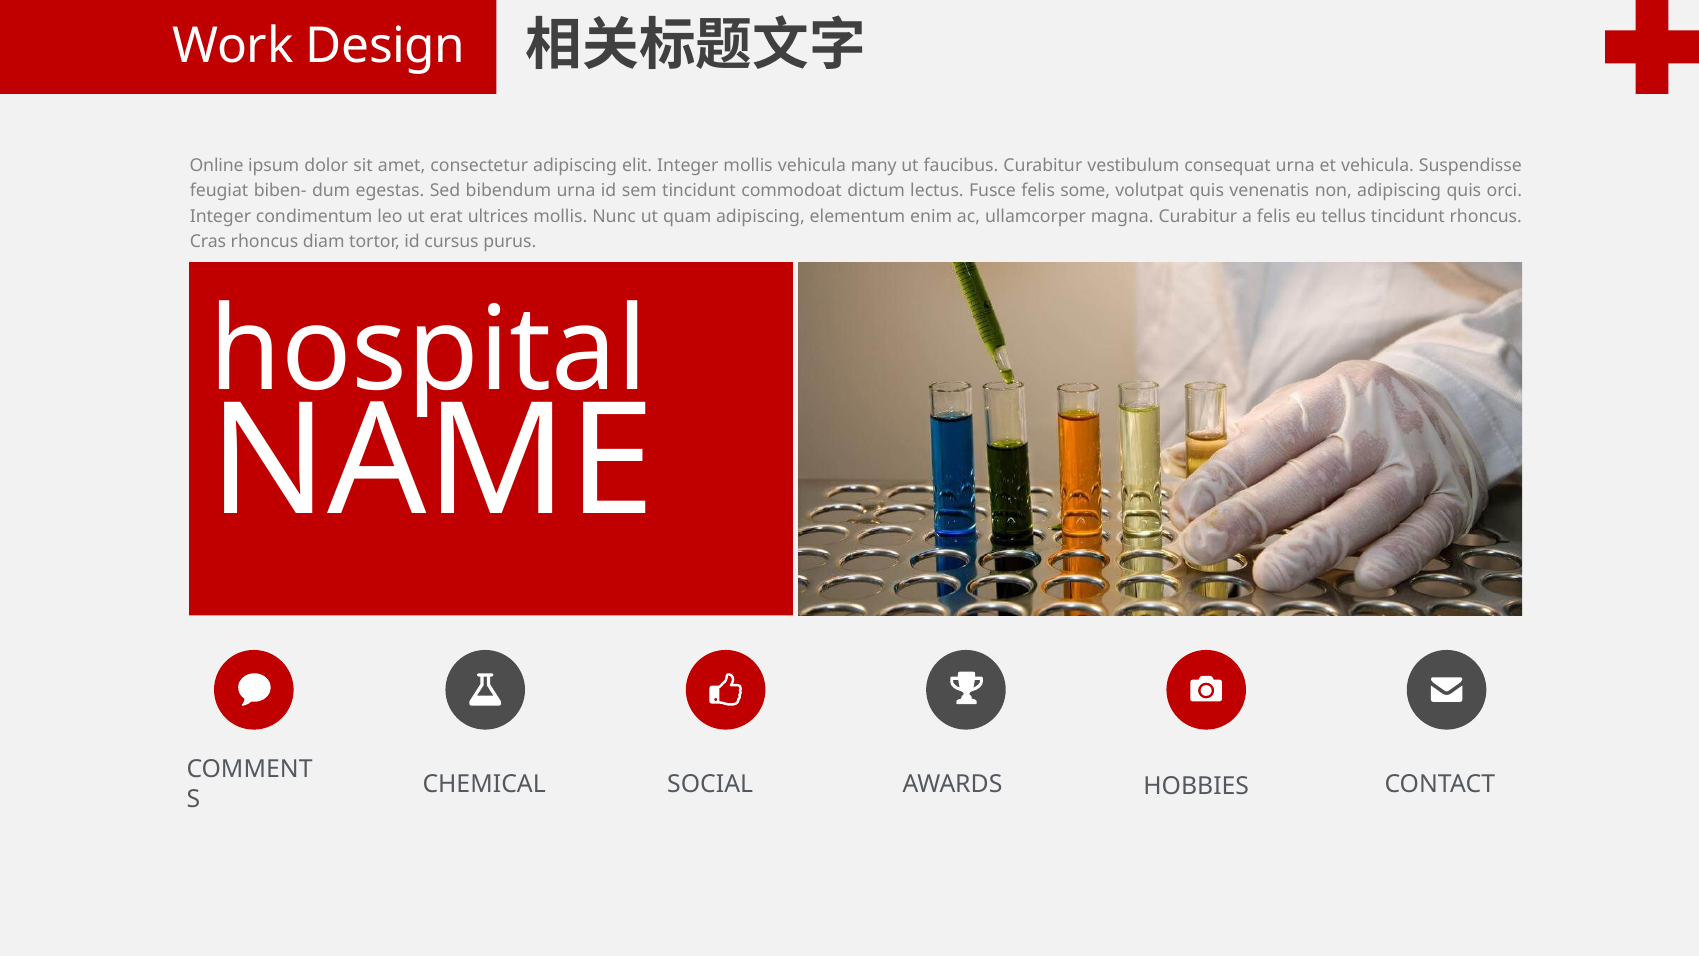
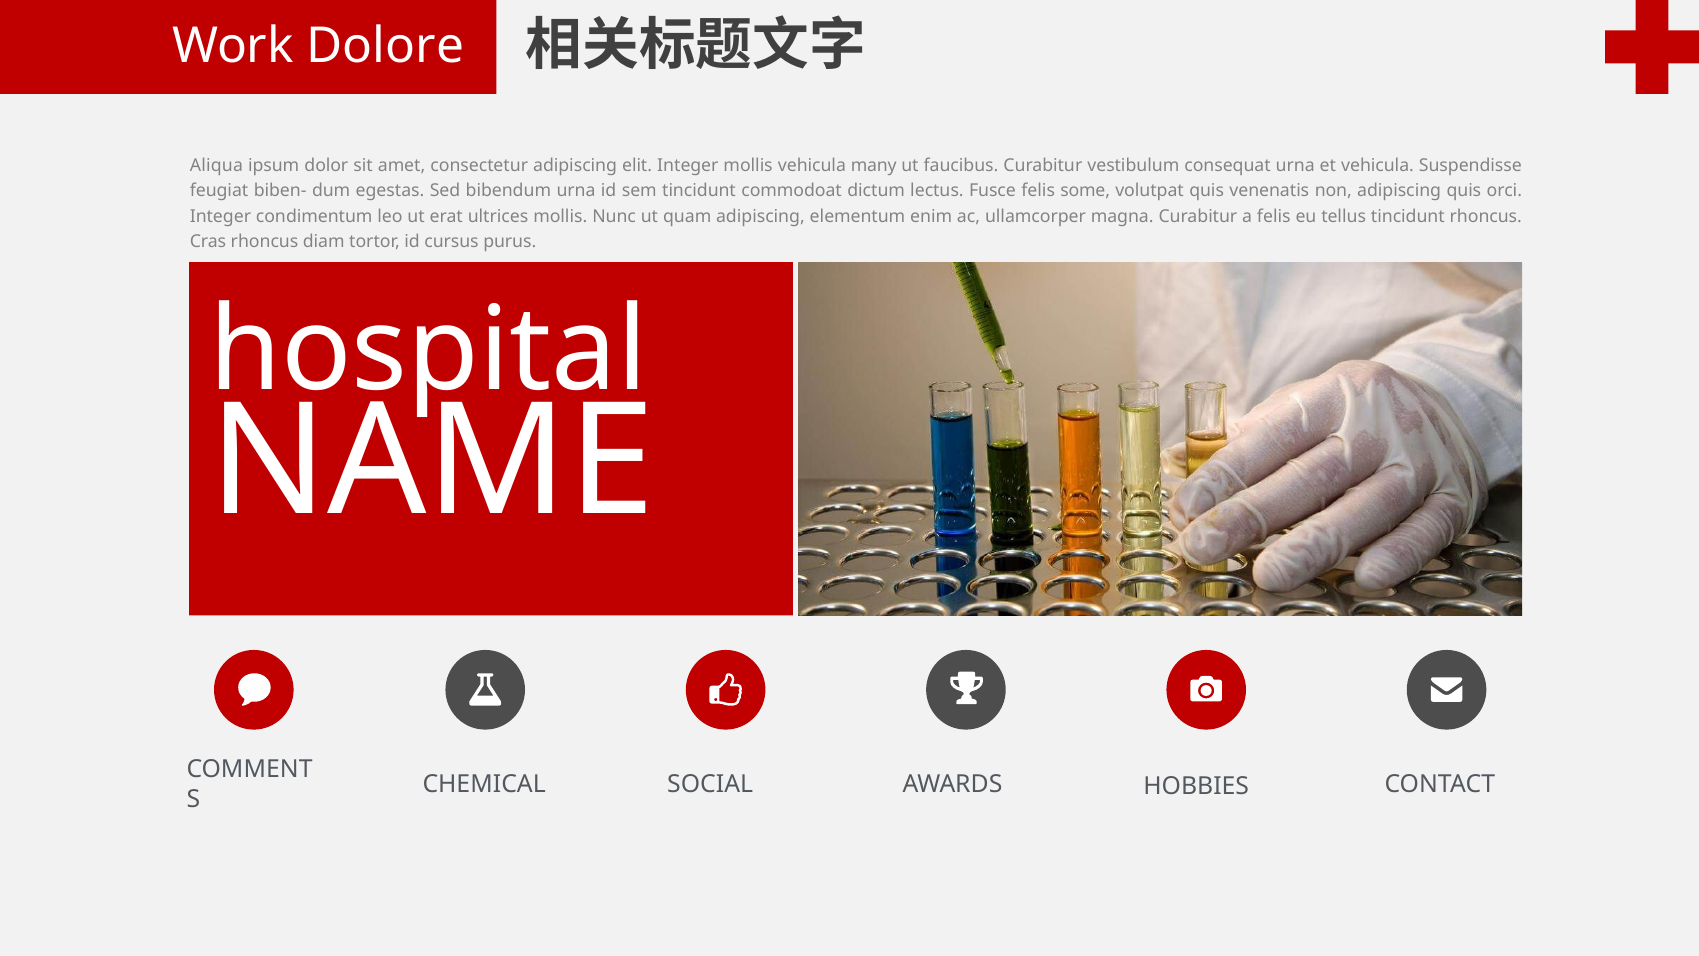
Design: Design -> Dolore
Online: Online -> Aliqua
